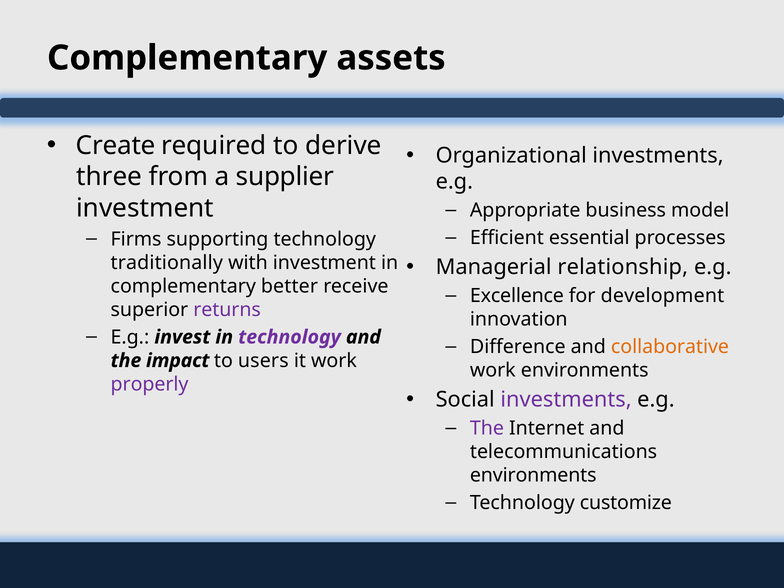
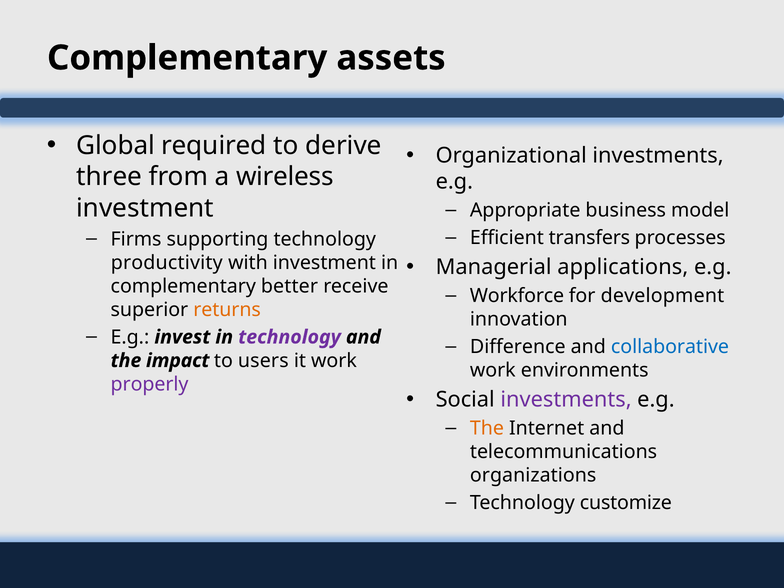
Create: Create -> Global
supplier: supplier -> wireless
essential: essential -> transfers
relationship: relationship -> applications
traditionally: traditionally -> productivity
Excellence: Excellence -> Workforce
returns colour: purple -> orange
collaborative colour: orange -> blue
The at (487, 428) colour: purple -> orange
environments at (533, 475): environments -> organizations
